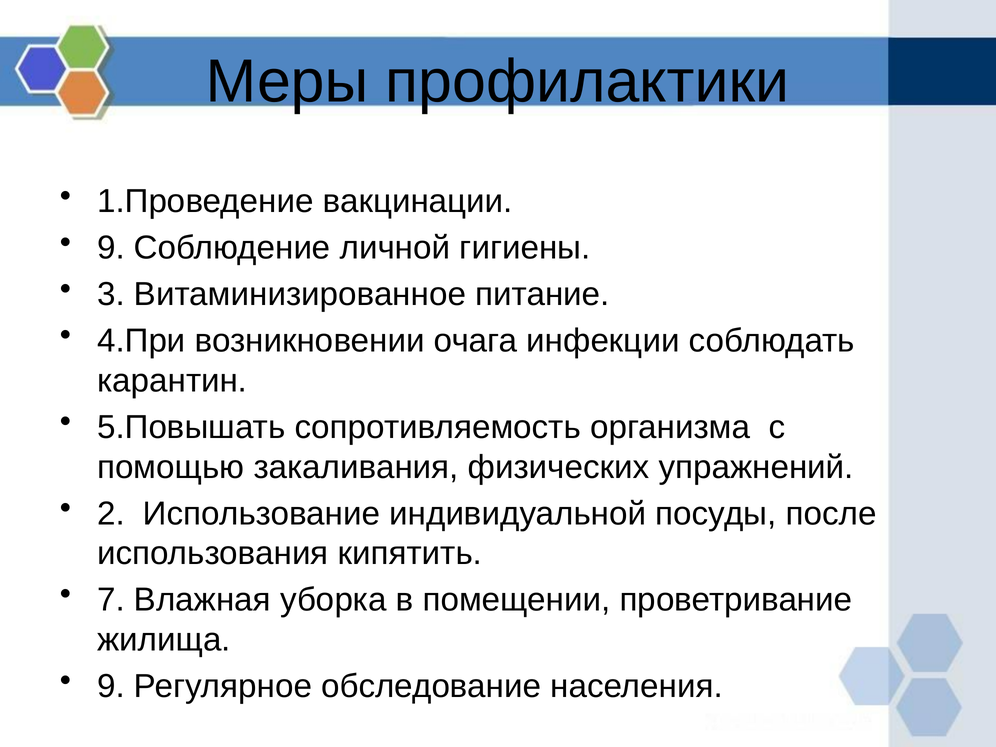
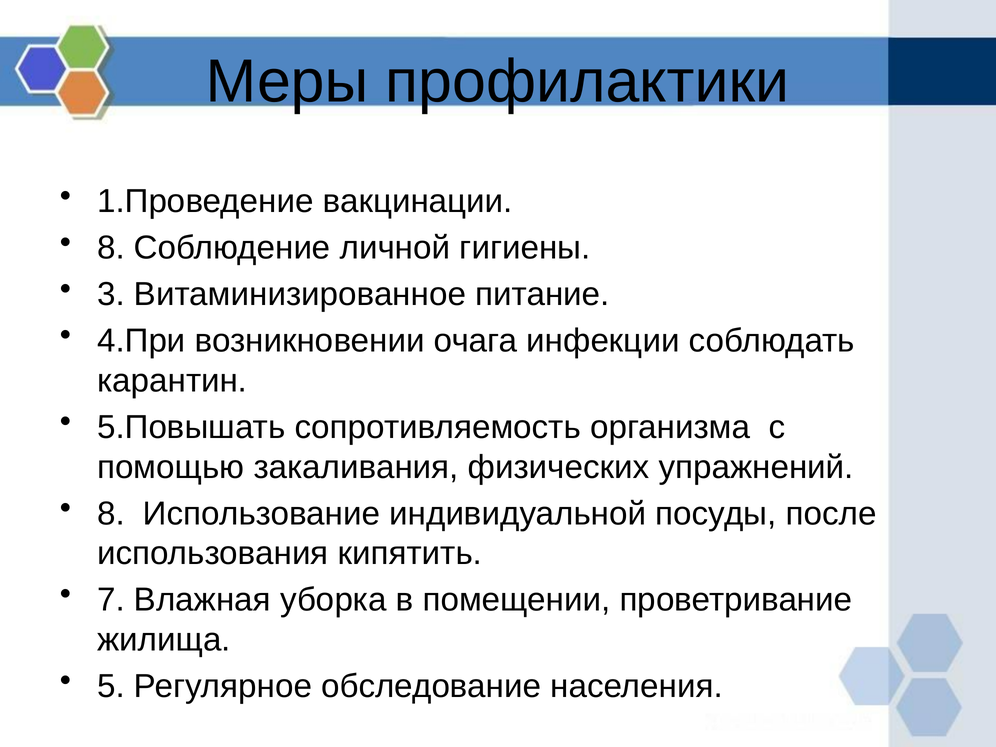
9 at (111, 248): 9 -> 8
2 at (111, 514): 2 -> 8
9 at (111, 686): 9 -> 5
